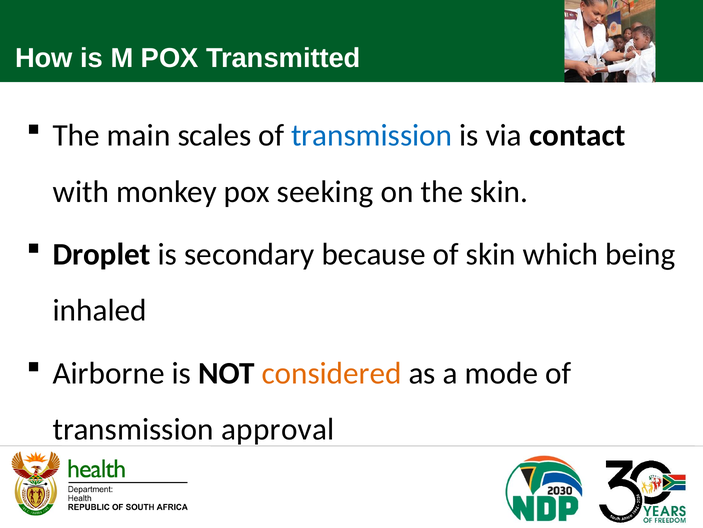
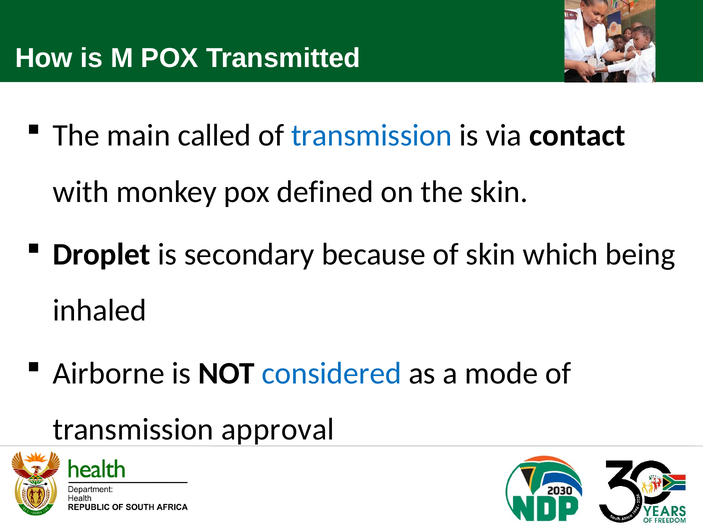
scales: scales -> called
seeking: seeking -> defined
considered colour: orange -> blue
